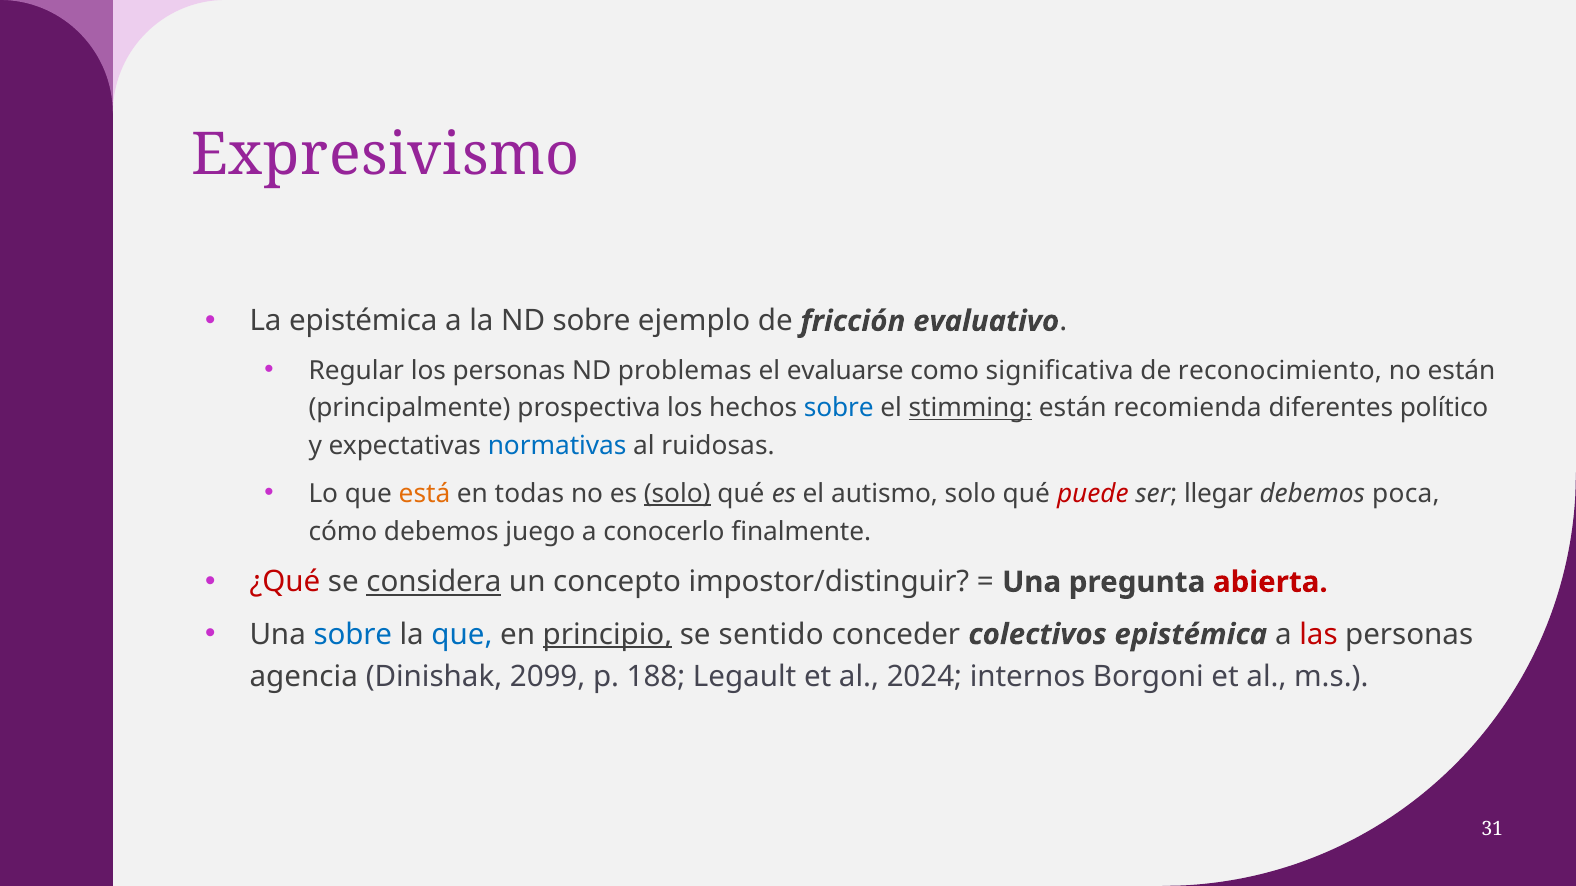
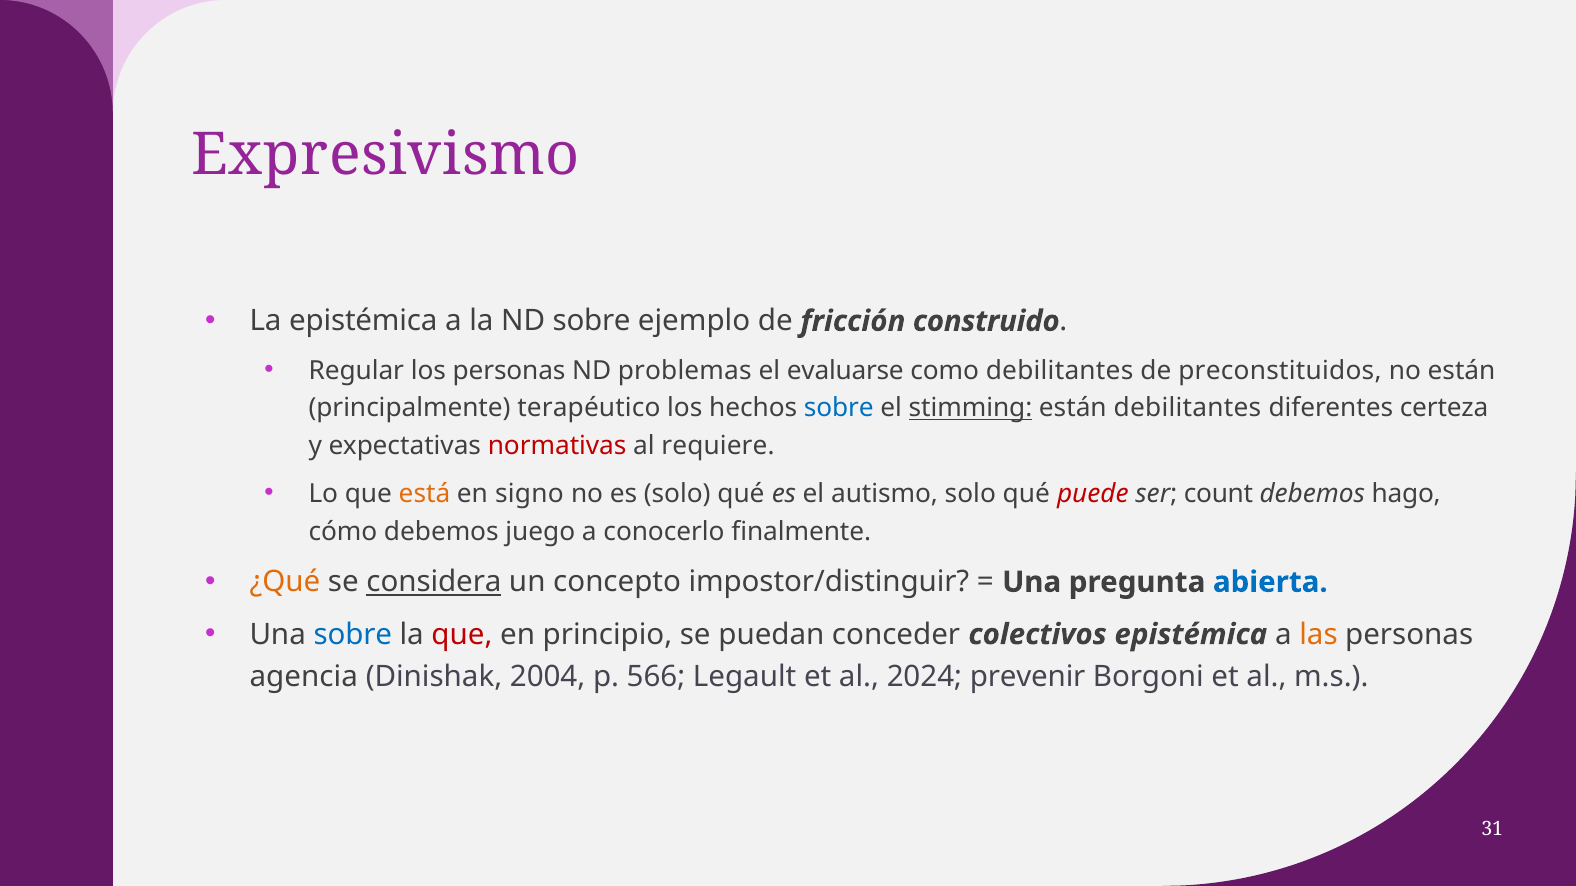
evaluativo: evaluativo -> construido
como significativa: significativa -> debilitantes
reconocimiento: reconocimiento -> preconstituidos
prospectiva: prospectiva -> terapéutico
están recomienda: recomienda -> debilitantes
político: político -> certeza
normativas colour: blue -> red
ruidosas: ruidosas -> requiere
todas: todas -> signo
solo at (677, 494) underline: present -> none
llegar: llegar -> count
poca: poca -> hago
¿Qué colour: red -> orange
abierta colour: red -> blue
que at (462, 635) colour: blue -> red
principio underline: present -> none
sentido: sentido -> puedan
las colour: red -> orange
2099: 2099 -> 2004
188: 188 -> 566
internos: internos -> prevenir
